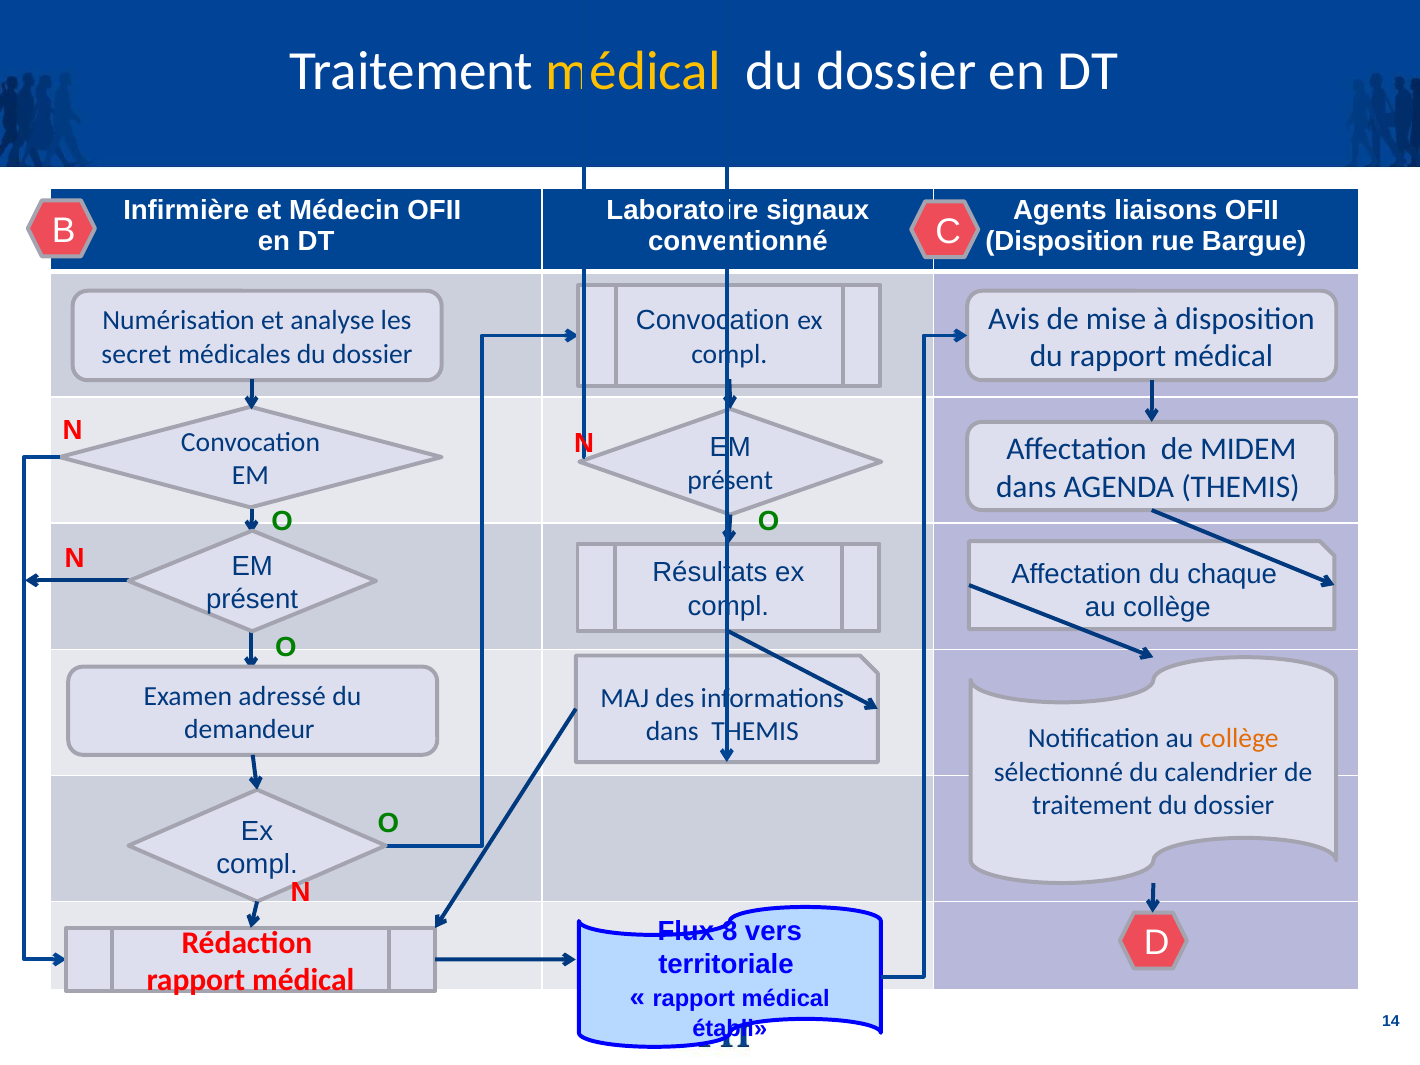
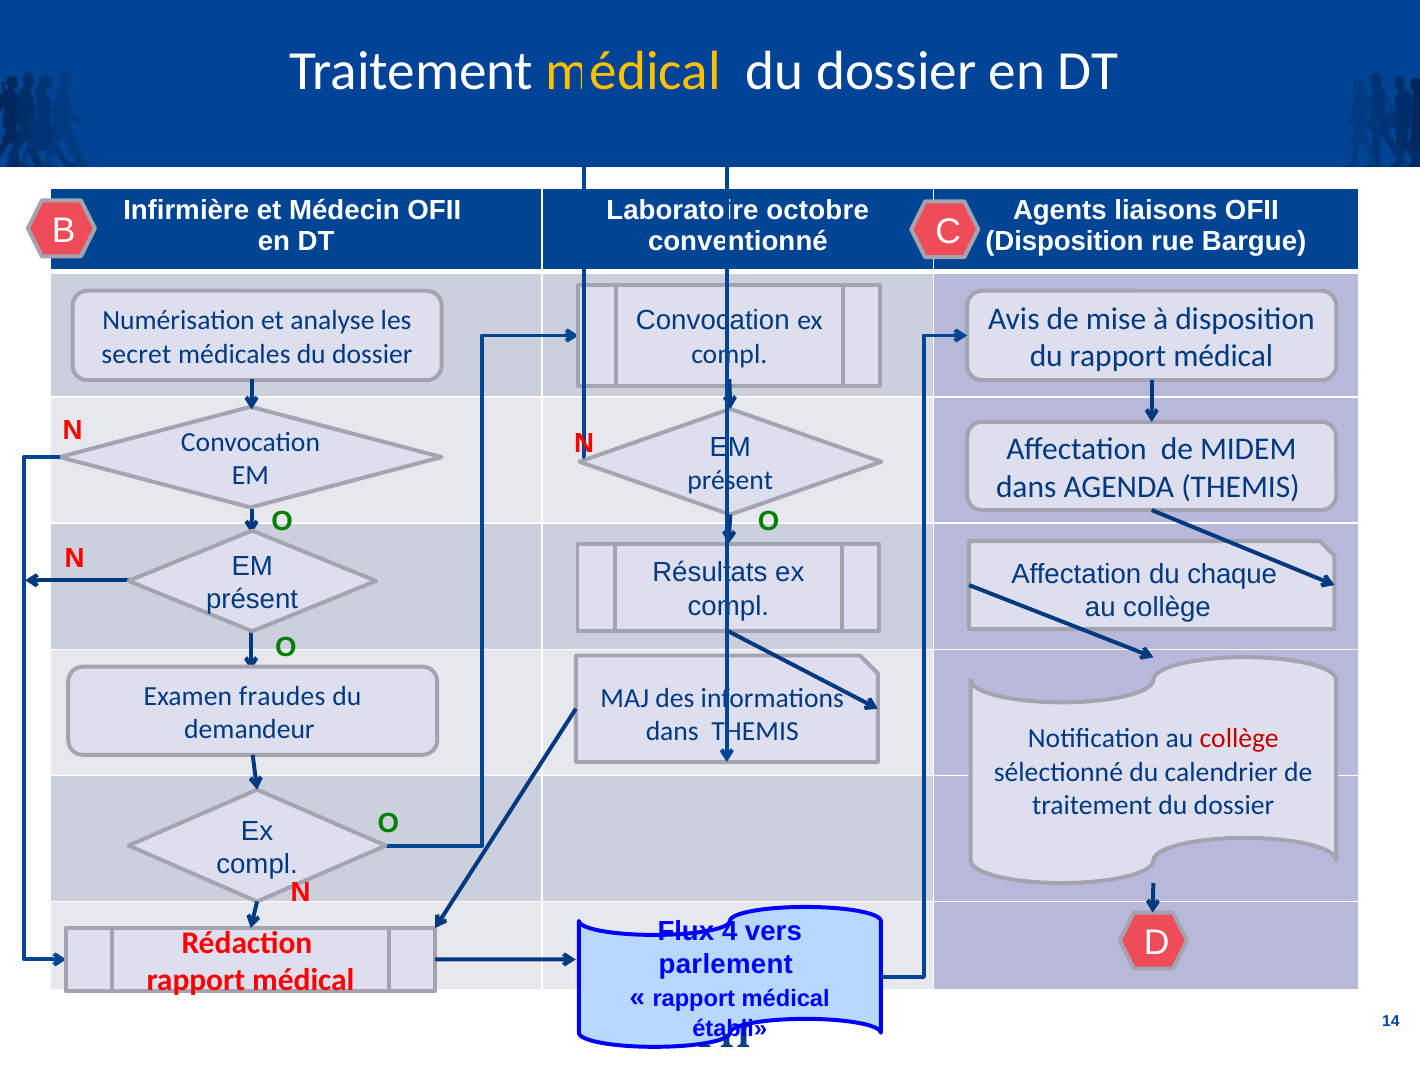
signaux: signaux -> octobre
adressé: adressé -> fraudes
collège at (1239, 739) colour: orange -> red
8: 8 -> 4
territoriale: territoriale -> parlement
